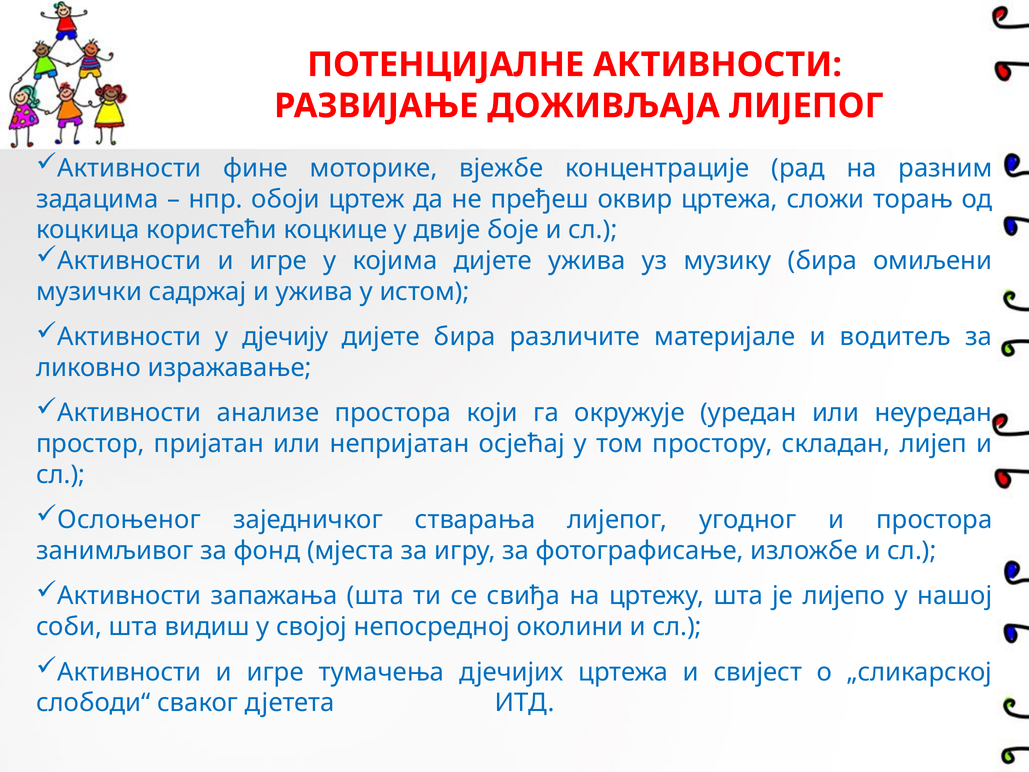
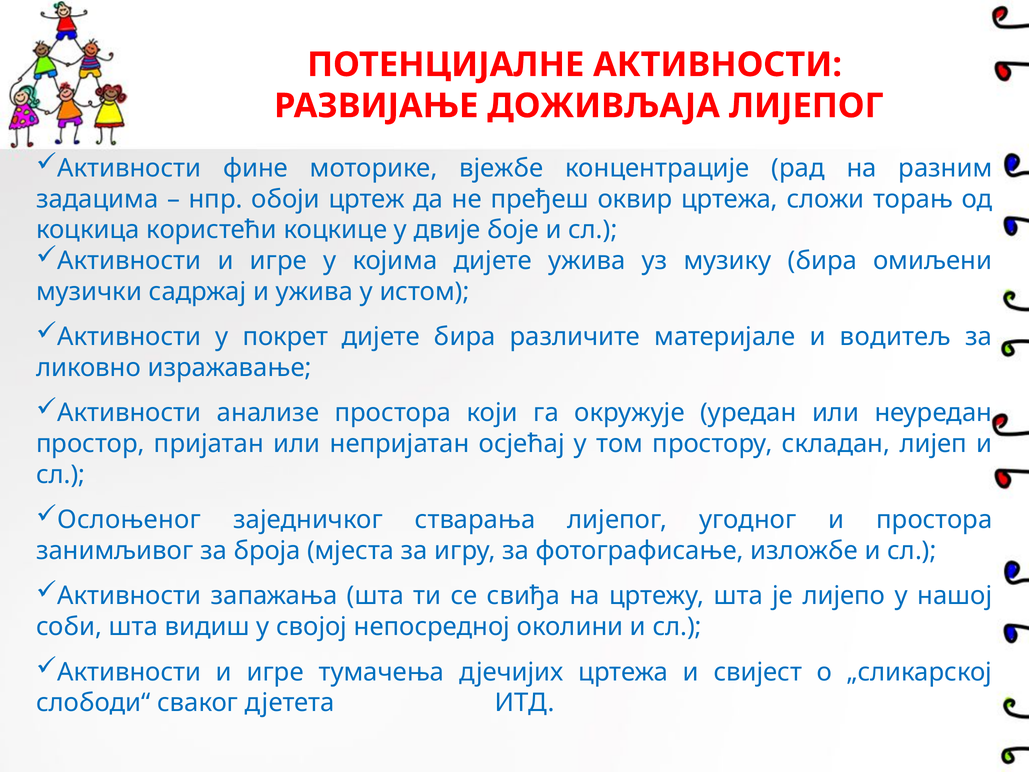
дјечију: дјечију -> покрет
фонд: фонд -> броја
